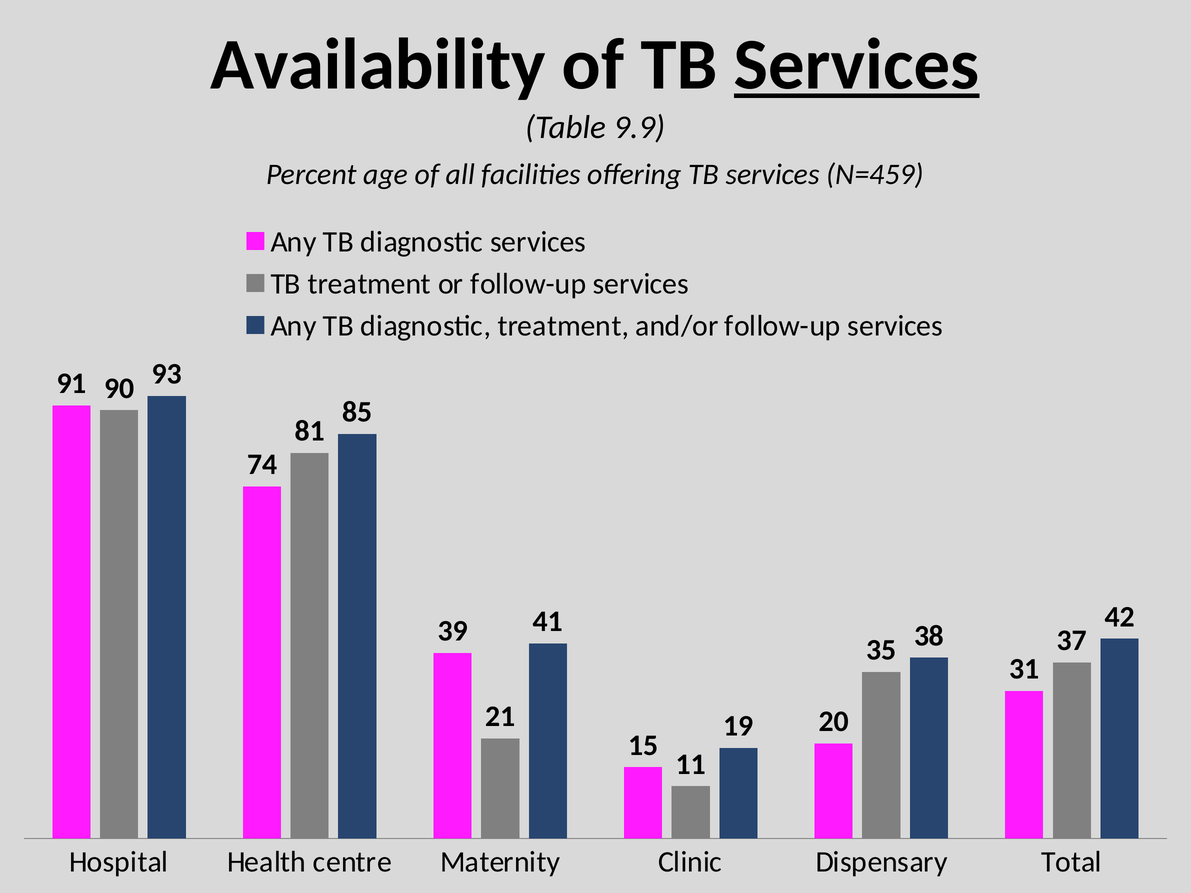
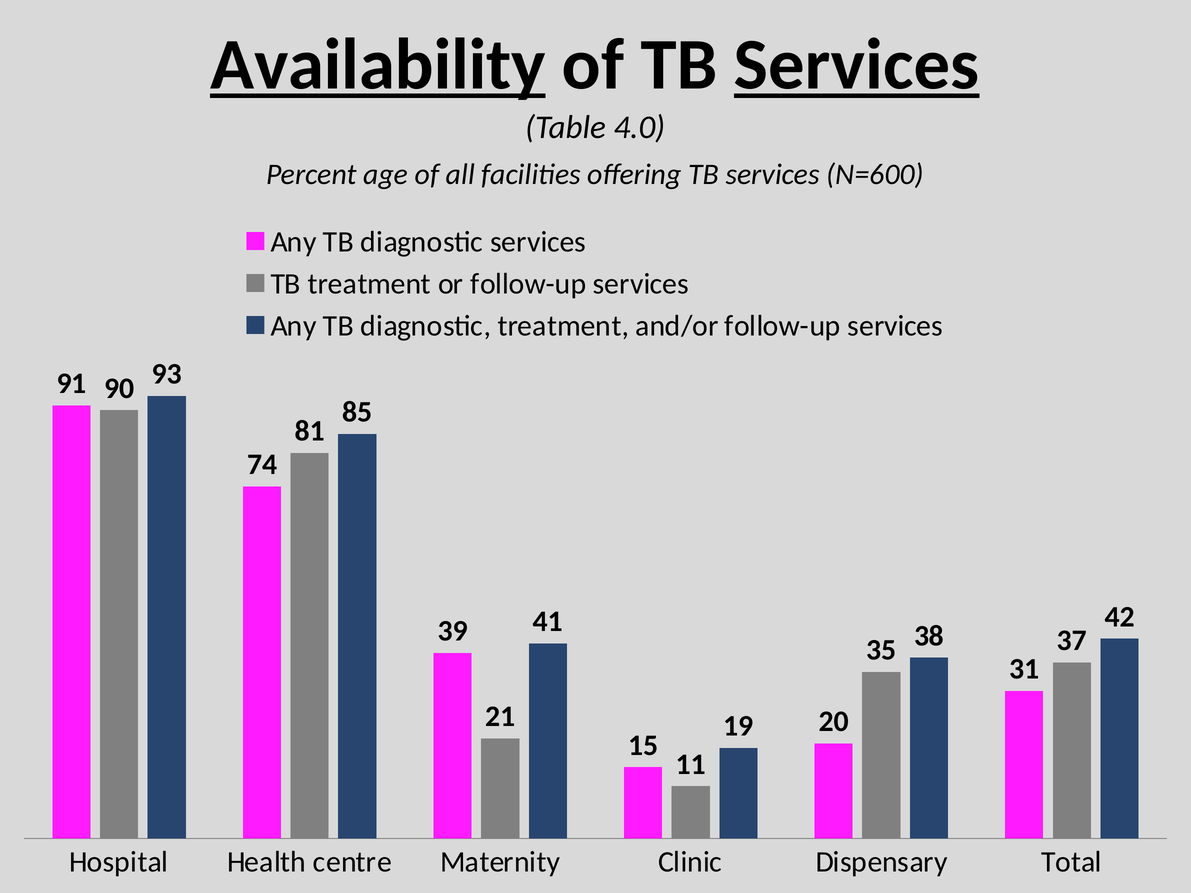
Availability underline: none -> present
9.9: 9.9 -> 4.0
N=459: N=459 -> N=600
